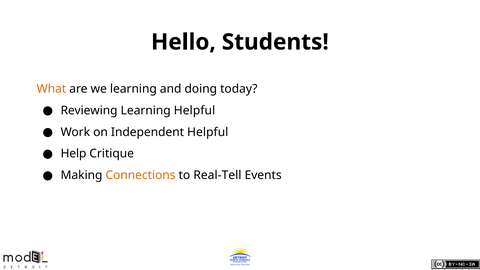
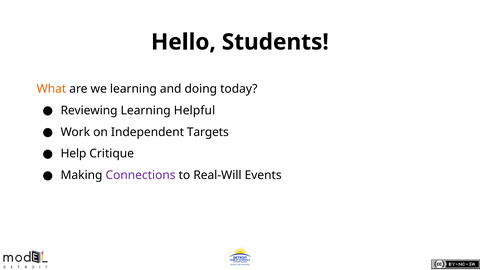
Independent Helpful: Helpful -> Targets
Connections colour: orange -> purple
Real-Tell: Real-Tell -> Real-Will
